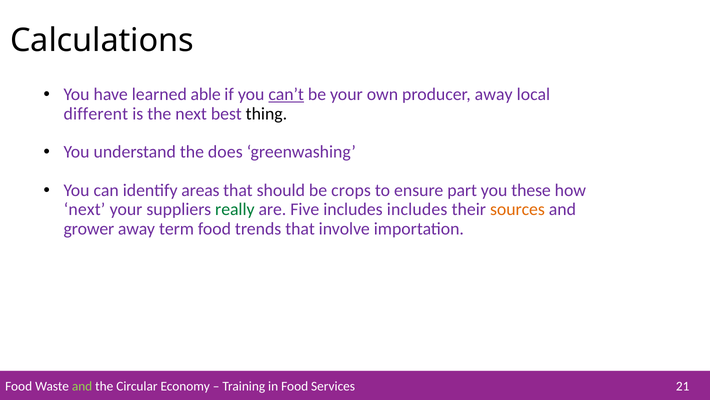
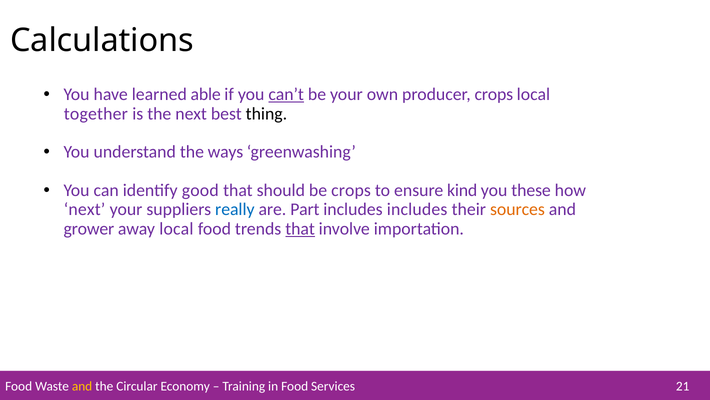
producer away: away -> crops
different: different -> together
does: does -> ways
areas: areas -> good
part: part -> kind
really colour: green -> blue
Five: Five -> Part
away term: term -> local
that at (300, 228) underline: none -> present
and at (82, 386) colour: light green -> yellow
